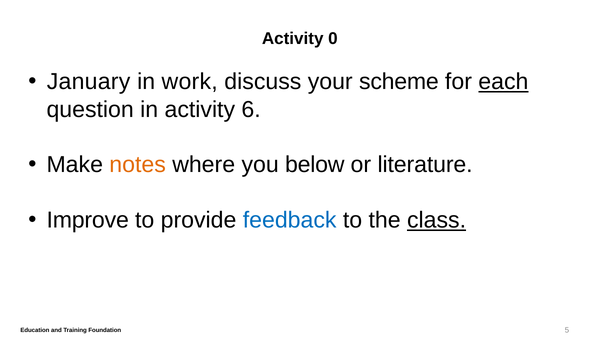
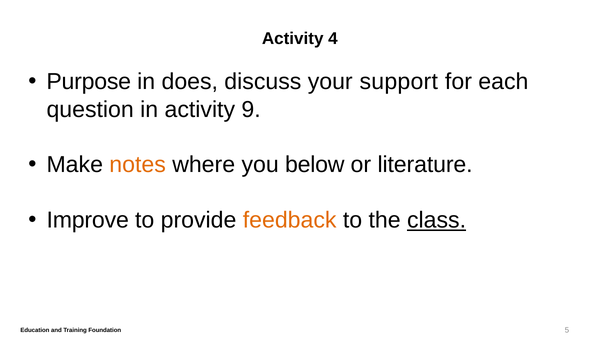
0: 0 -> 4
January: January -> Purpose
work: work -> does
scheme: scheme -> support
each underline: present -> none
6: 6 -> 9
feedback colour: blue -> orange
